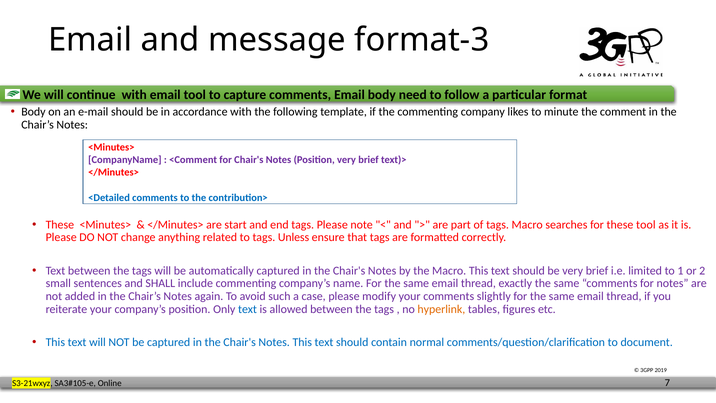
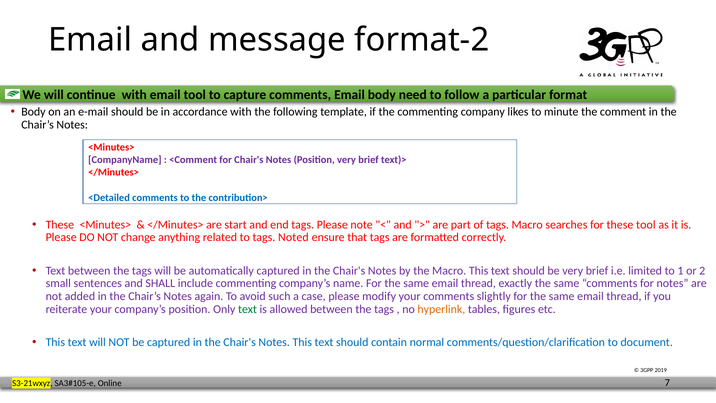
format-3: format-3 -> format-2
Unless: Unless -> Noted
text at (248, 309) colour: blue -> green
